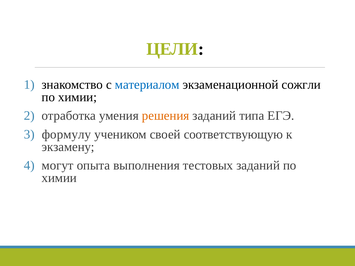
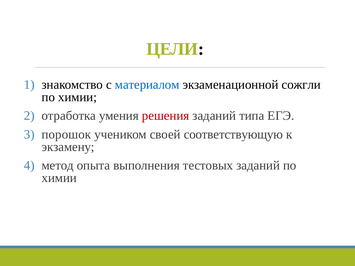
решения colour: orange -> red
формулу: формулу -> порошок
могут: могут -> метод
